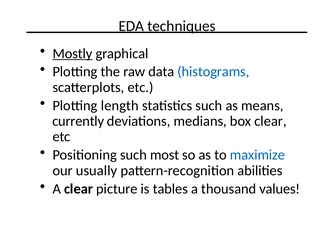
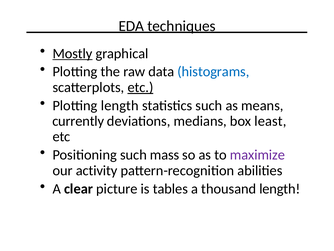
etc at (140, 87) underline: none -> present
box clear: clear -> least
most: most -> mass
maximize colour: blue -> purple
usually: usually -> activity
thousand values: values -> length
